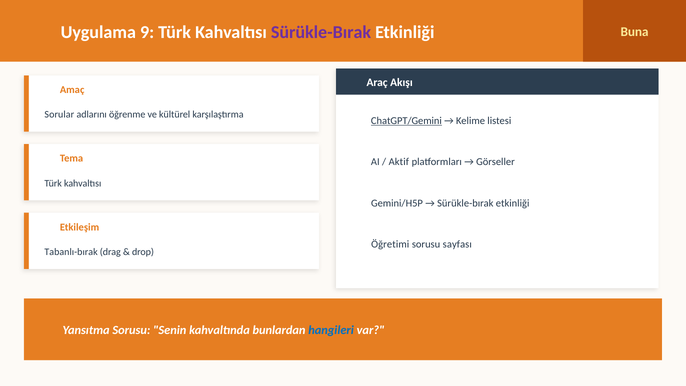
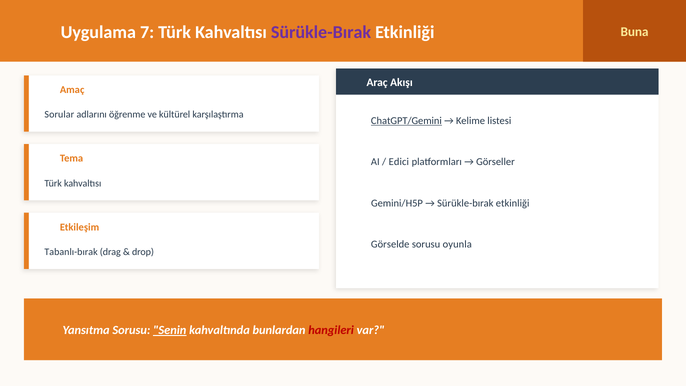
9: 9 -> 7
Aktif: Aktif -> Edici
Öğretimi: Öğretimi -> Görselde
sayfası: sayfası -> oyunla
Senin underline: none -> present
hangileri colour: blue -> red
